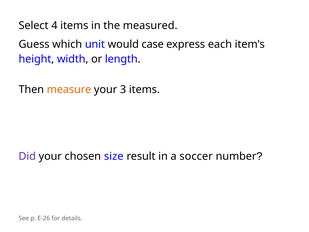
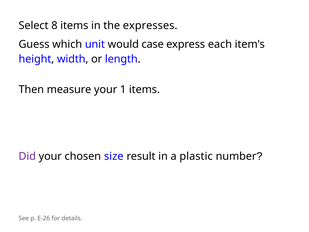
4: 4 -> 8
measured: measured -> expresses
measure colour: orange -> black
3: 3 -> 1
soccer: soccer -> plastic
